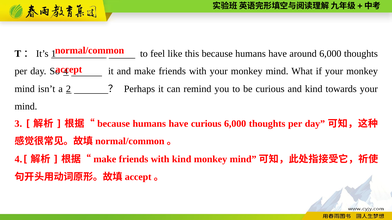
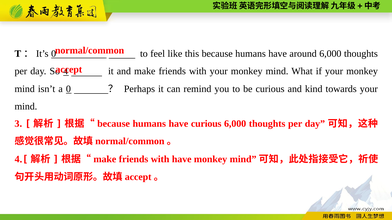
1 at (54, 54): 1 -> 0
a 2: 2 -> 0
with kind: kind -> have
